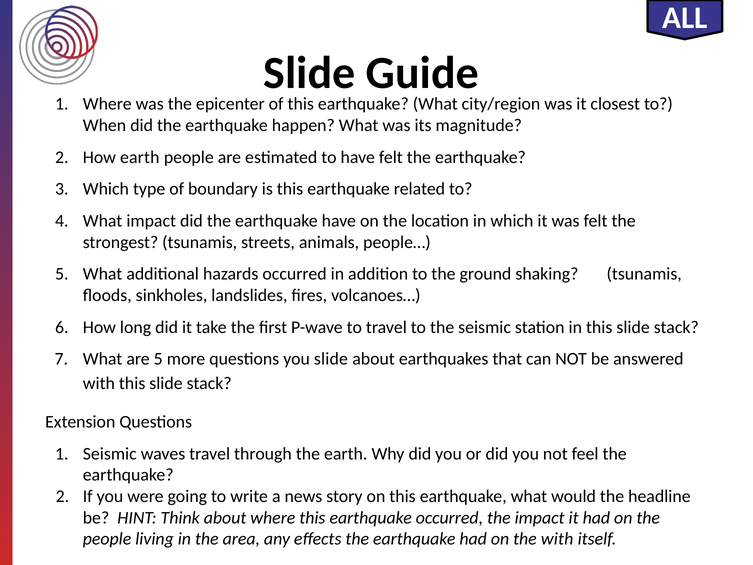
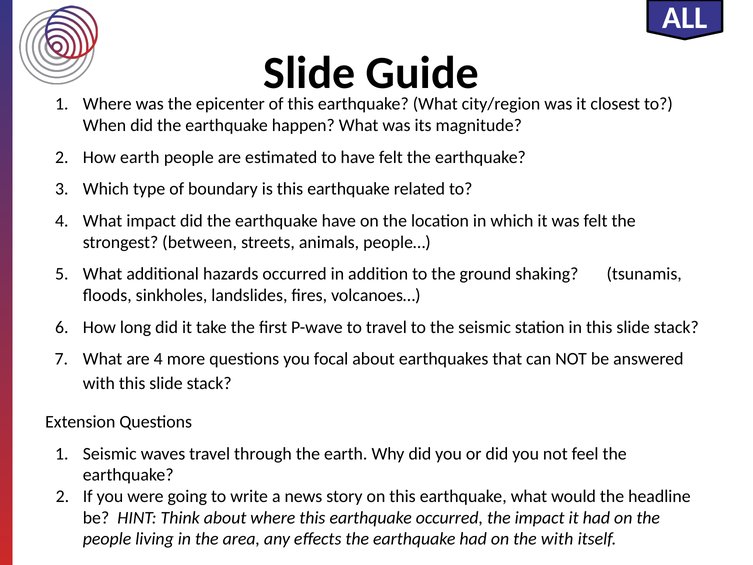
strongest tsunamis: tsunamis -> between
are 5: 5 -> 4
you slide: slide -> focal
